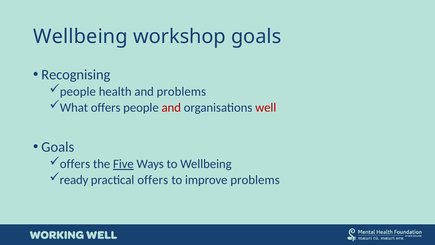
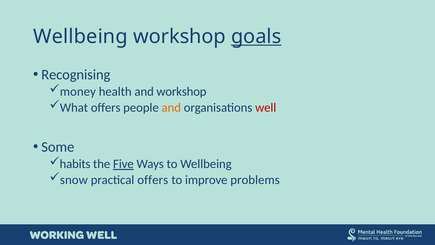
goals at (256, 37) underline: none -> present
people at (78, 91): people -> money
and problems: problems -> workshop
and at (171, 107) colour: red -> orange
Goals at (58, 147): Goals -> Some
offers at (75, 164): offers -> habits
ready: ready -> snow
